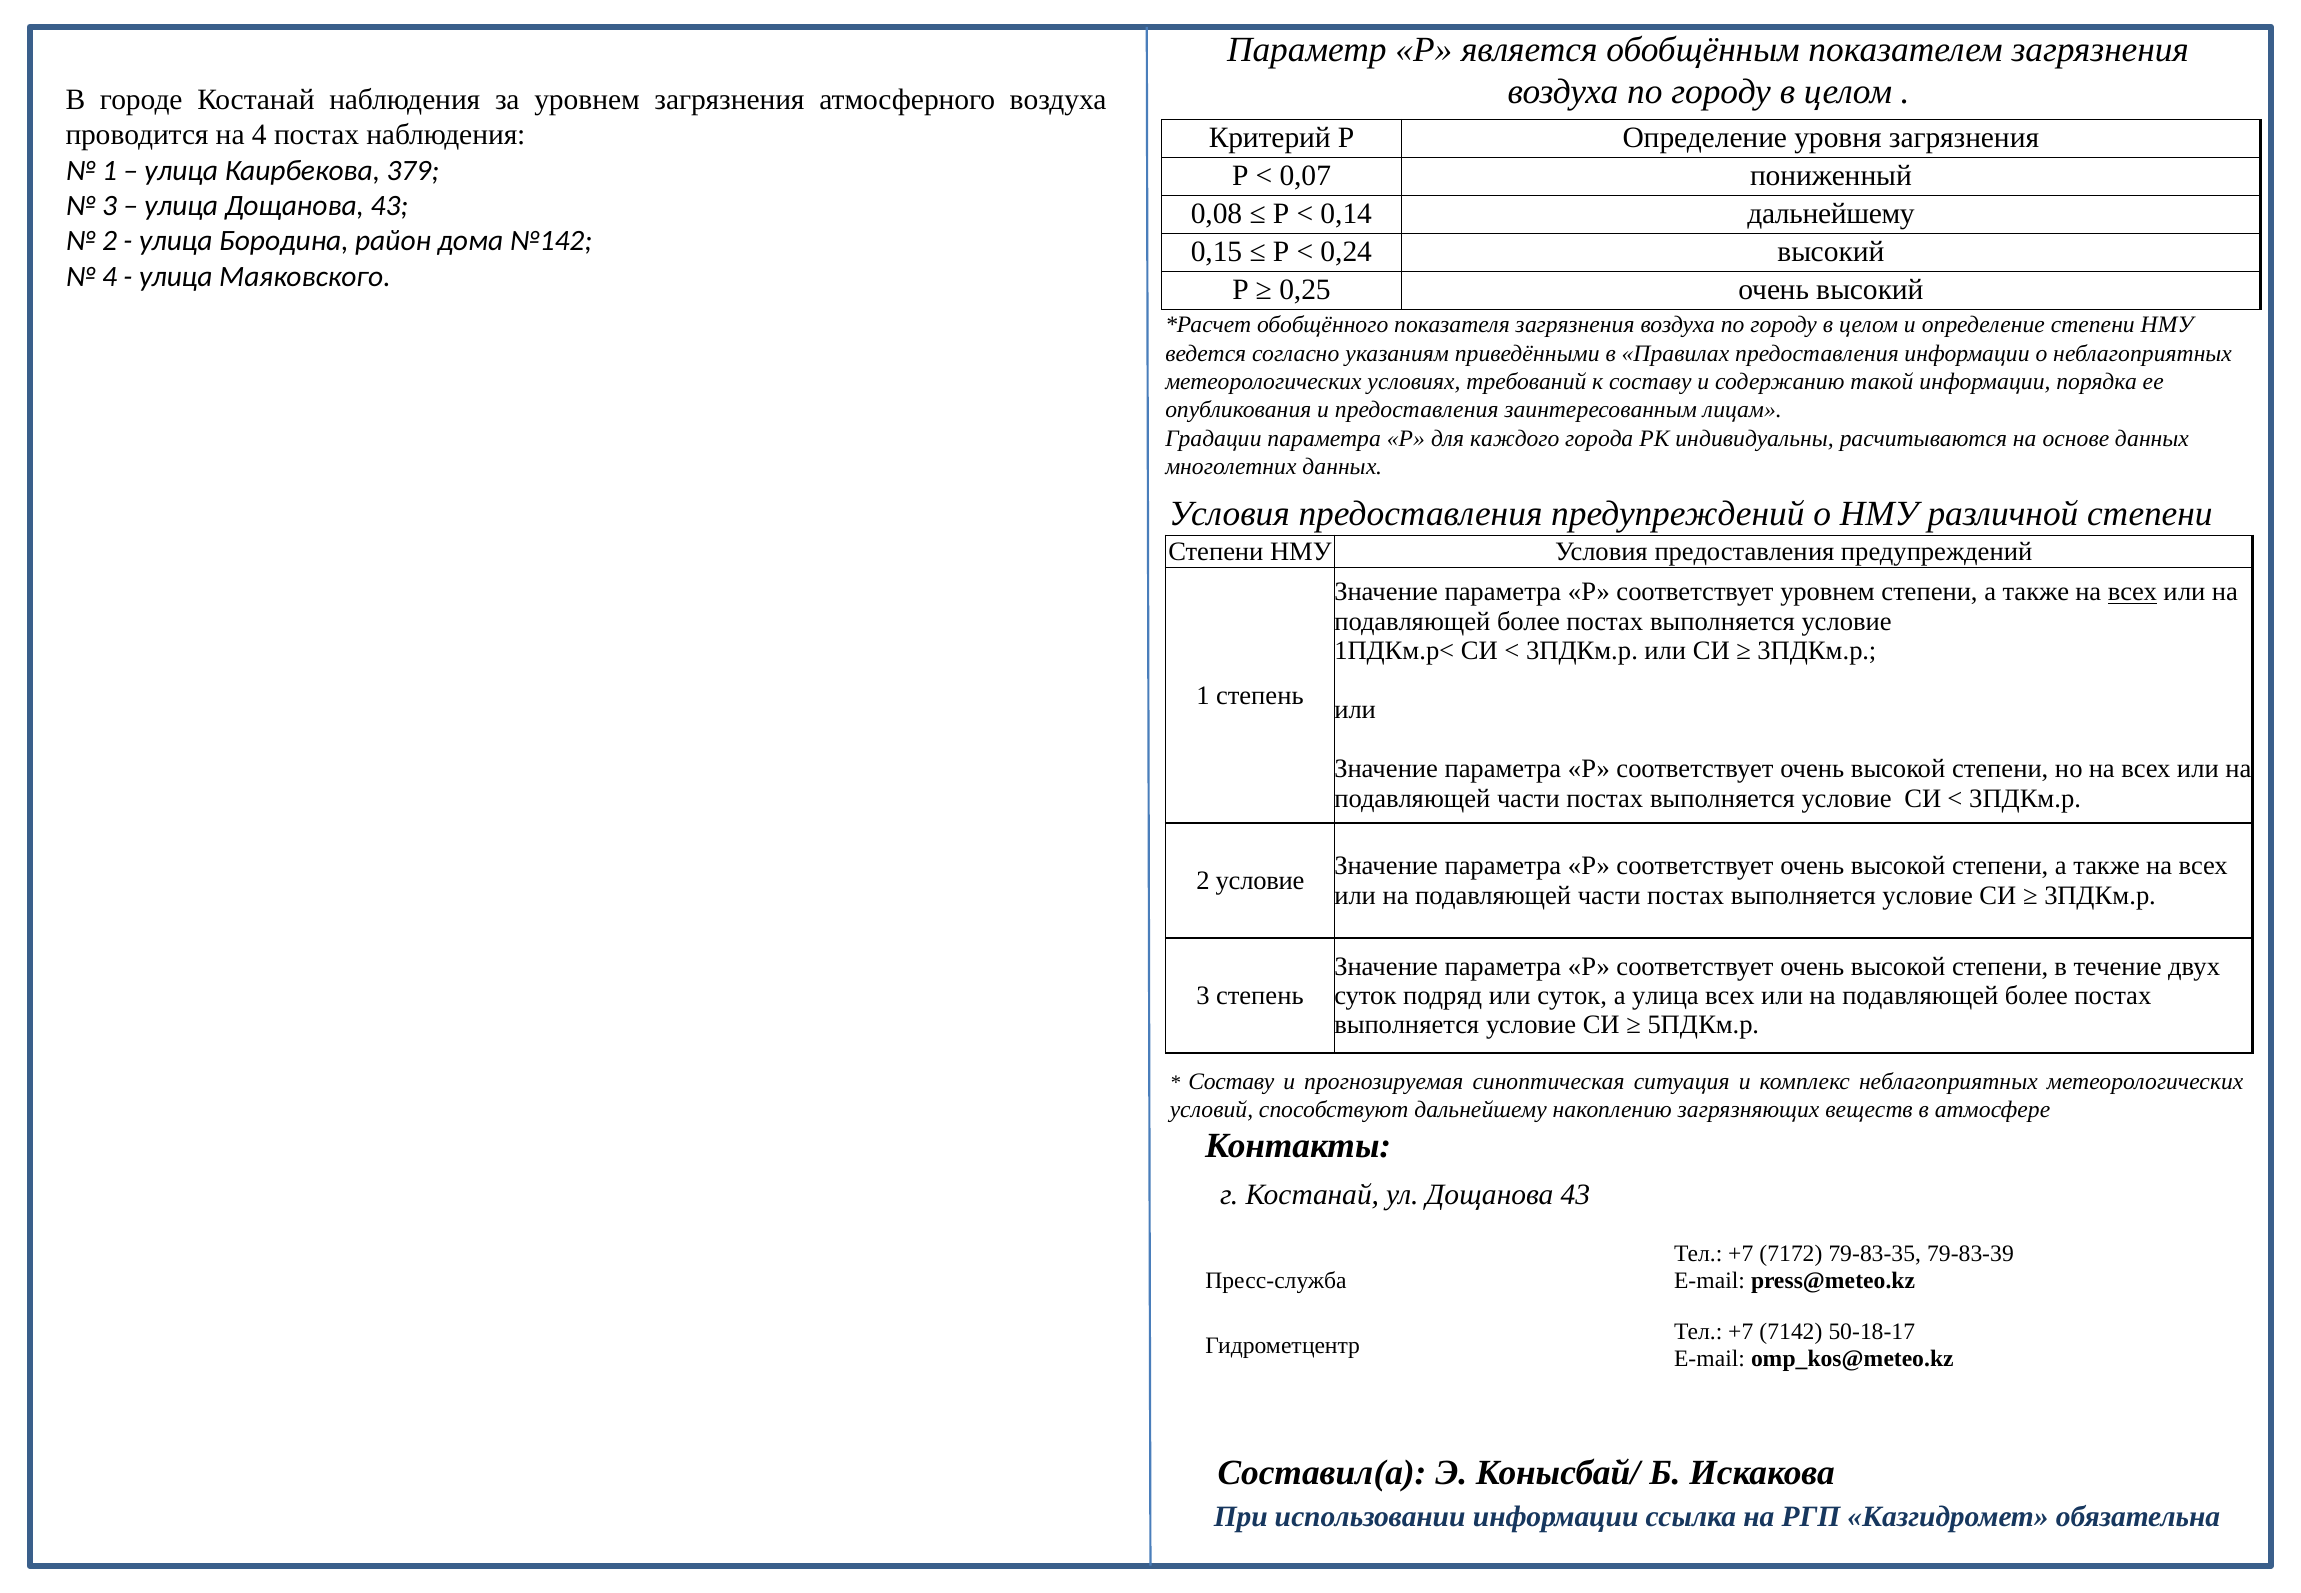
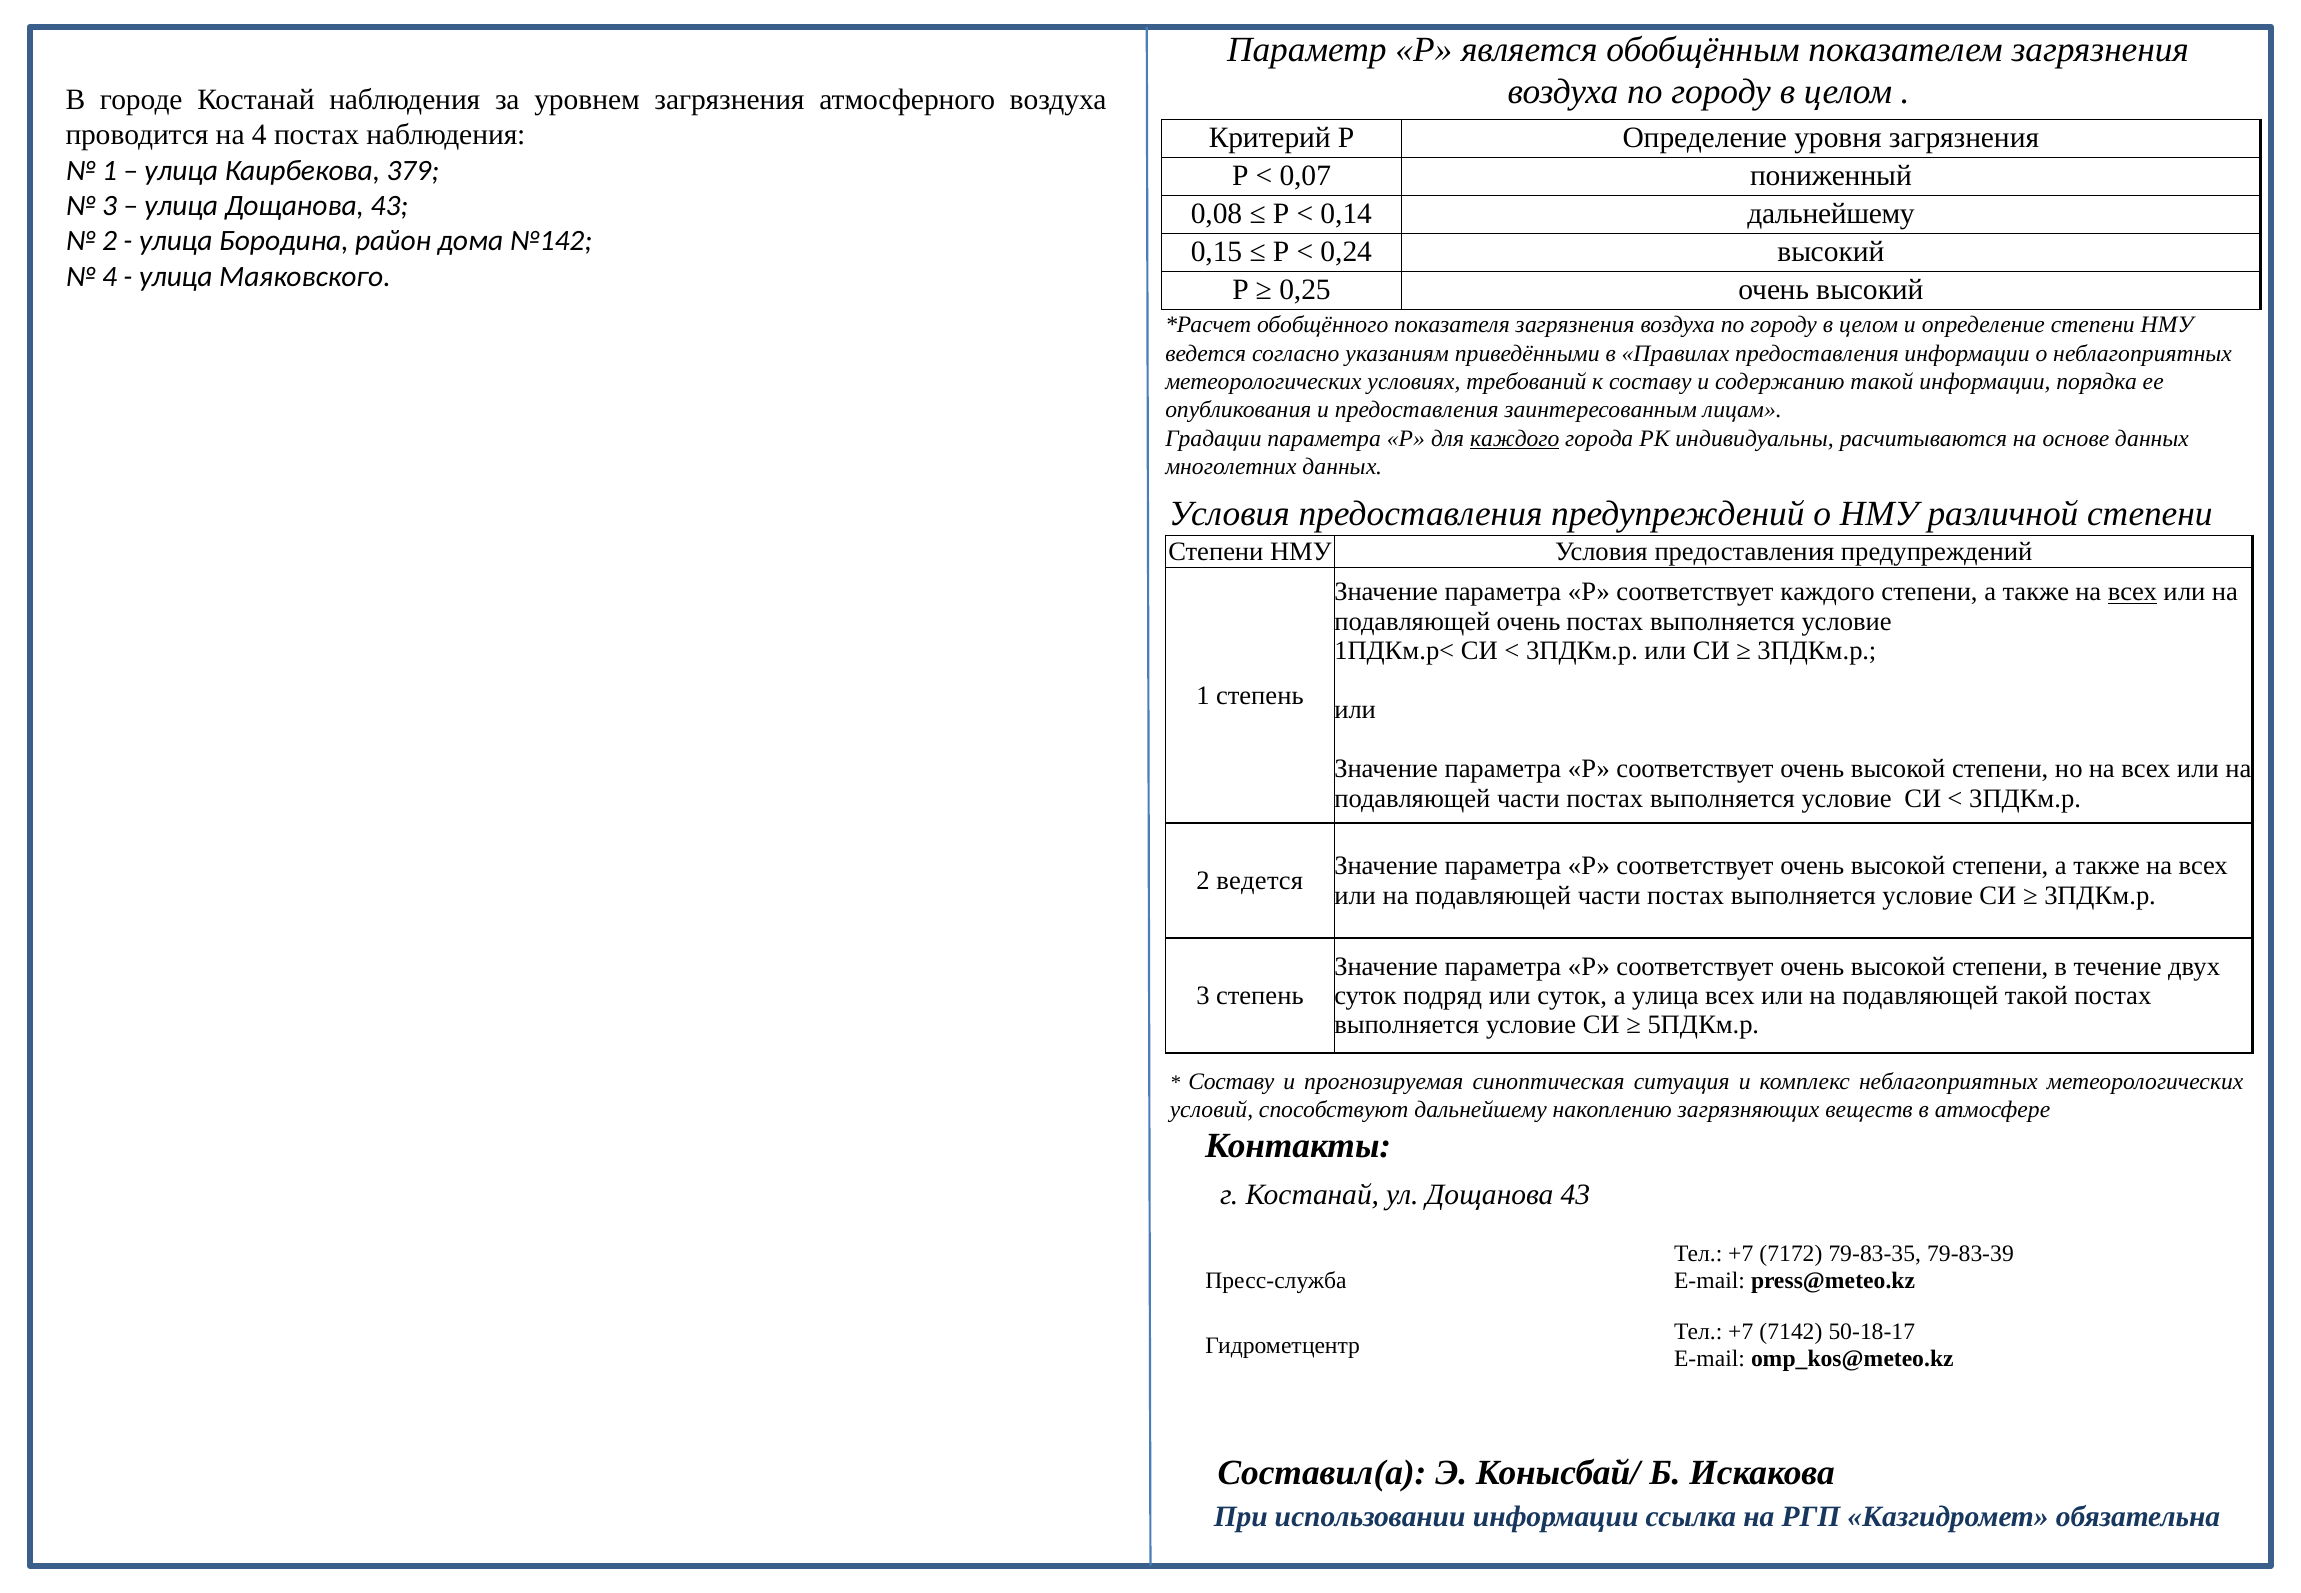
каждого at (1515, 438) underline: none -> present
соответствует уровнем: уровнем -> каждого
более at (1528, 622): более -> очень
2 условие: условие -> ведется
более at (2036, 996): более -> такой
